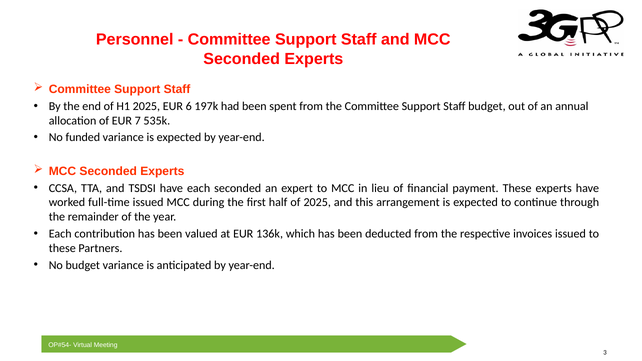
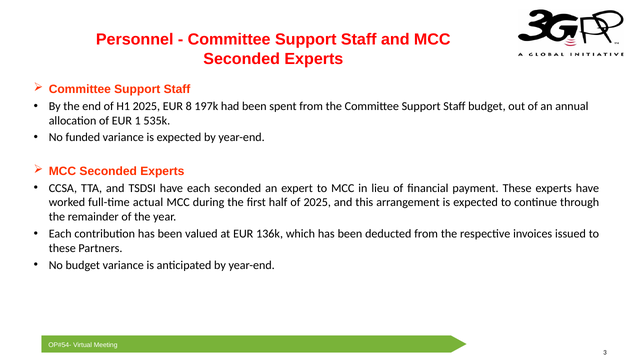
6: 6 -> 8
7: 7 -> 1
full-time issued: issued -> actual
